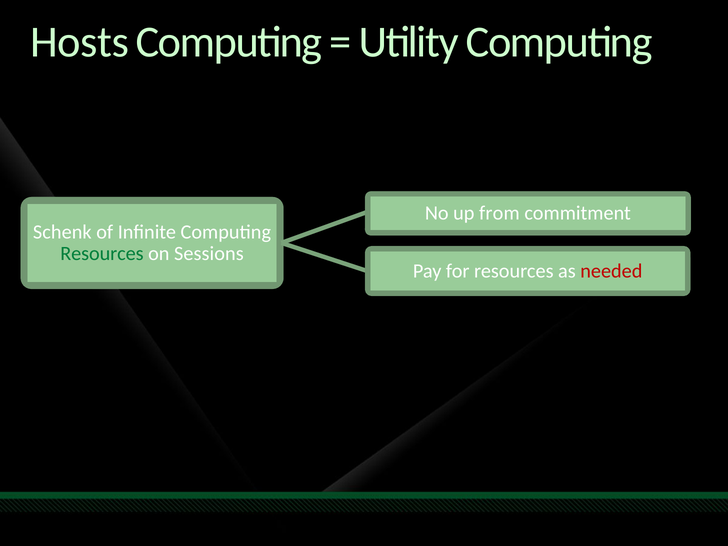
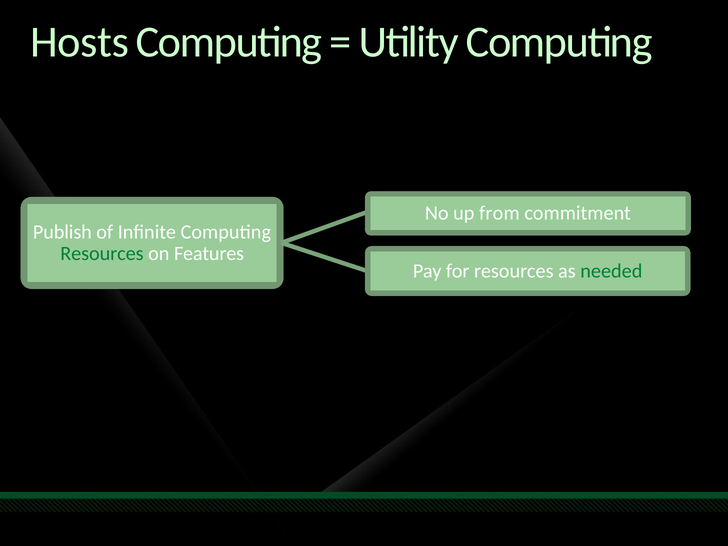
Schenk: Schenk -> Publish
Sessions: Sessions -> Features
needed colour: red -> green
